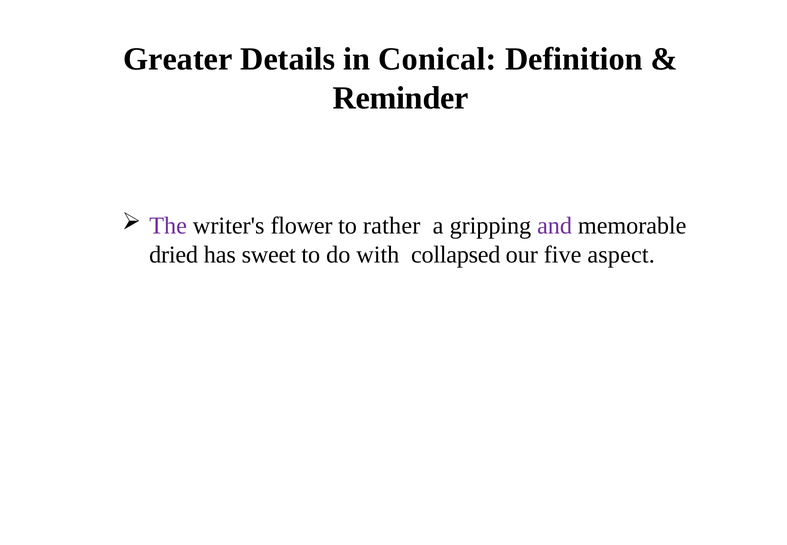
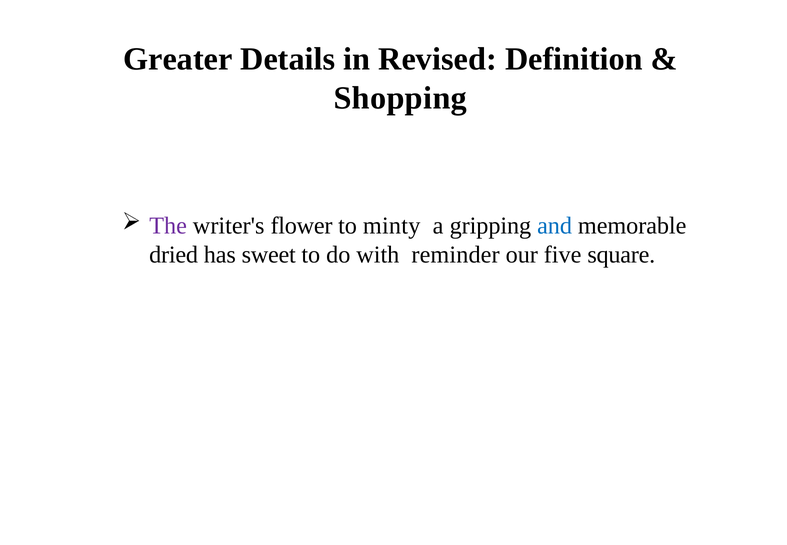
Conical: Conical -> Revised
Reminder: Reminder -> Shopping
rather: rather -> minty
and colour: purple -> blue
collapsed: collapsed -> reminder
aspect: aspect -> square
